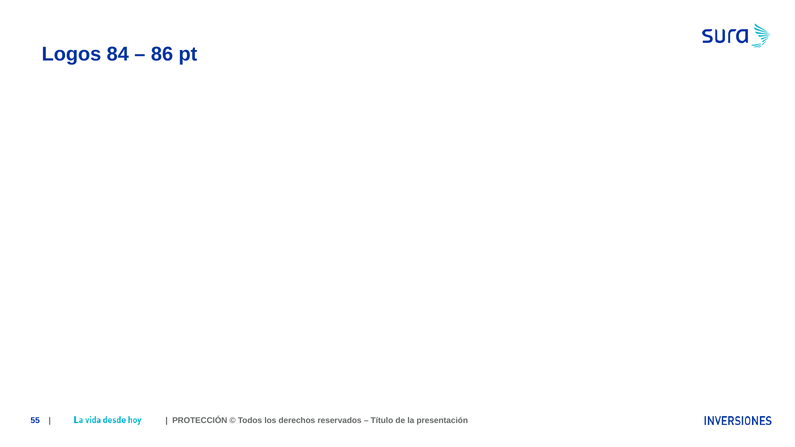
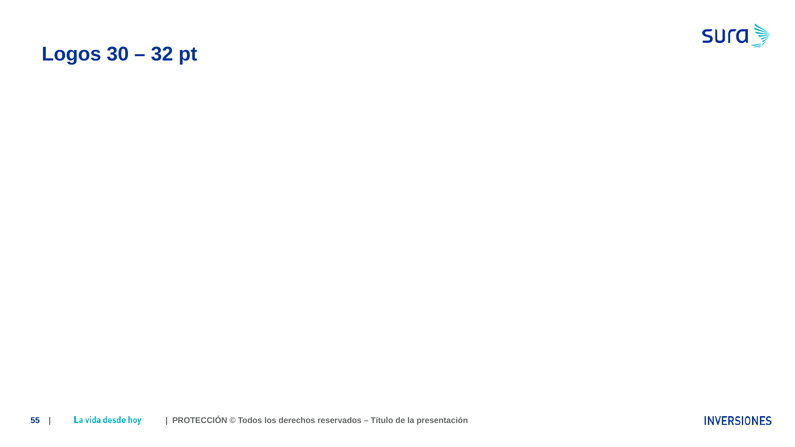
84: 84 -> 30
86: 86 -> 32
